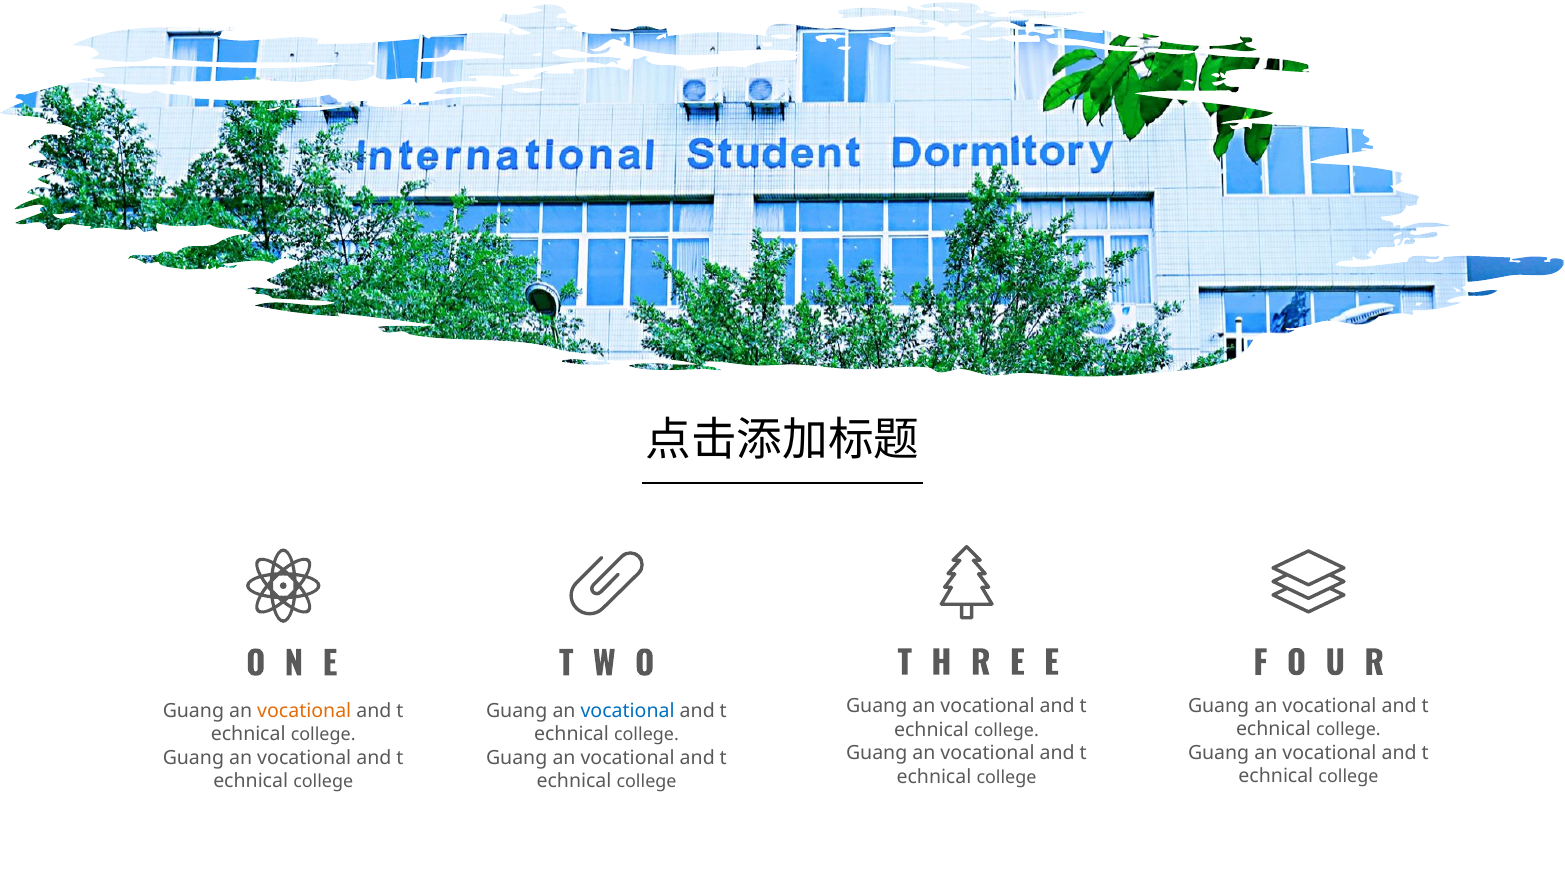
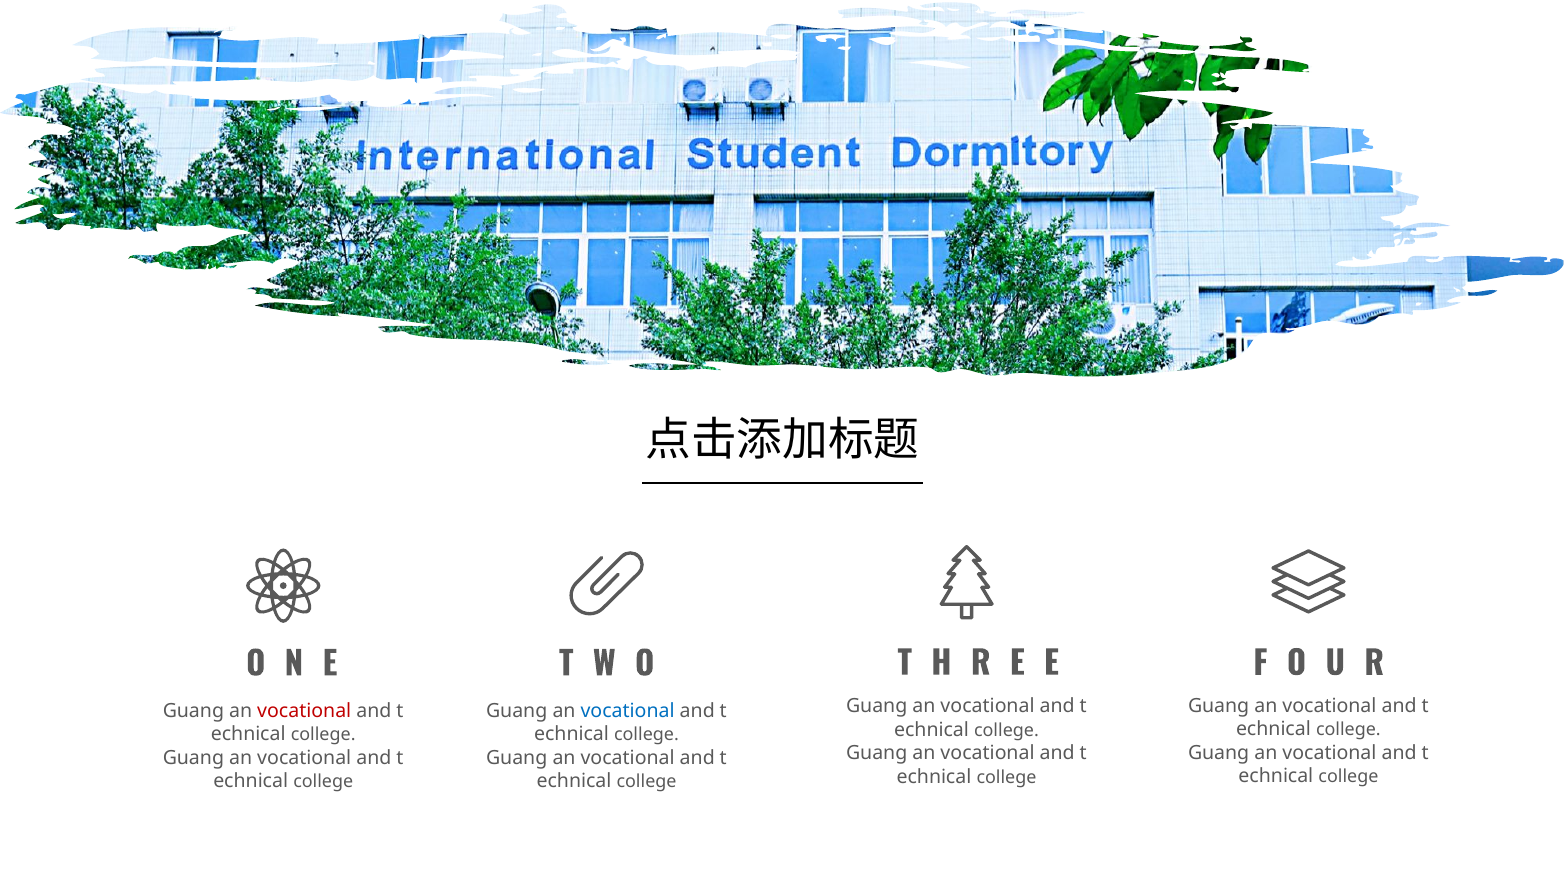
vocational at (304, 711) colour: orange -> red
